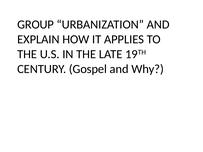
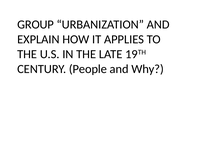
Gospel: Gospel -> People
